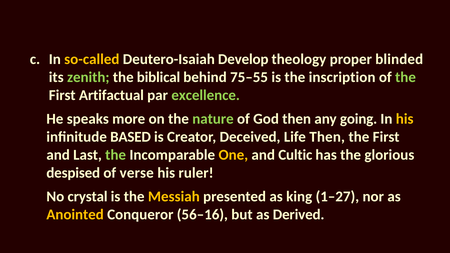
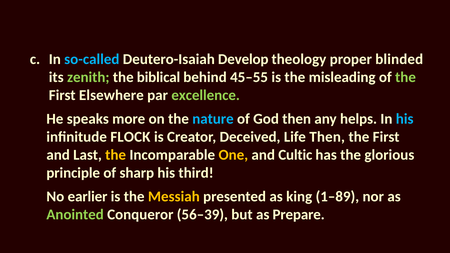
so-called colour: yellow -> light blue
75–55: 75–55 -> 45–55
inscription: inscription -> misleading
Artifactual: Artifactual -> Elsewhere
nature colour: light green -> light blue
going: going -> helps
his at (405, 119) colour: yellow -> light blue
BASED: BASED -> FLOCK
the at (116, 155) colour: light green -> yellow
despised: despised -> principle
verse: verse -> sharp
ruler: ruler -> third
crystal: crystal -> earlier
1–27: 1–27 -> 1–89
Anointed colour: yellow -> light green
56–16: 56–16 -> 56–39
Derived: Derived -> Prepare
